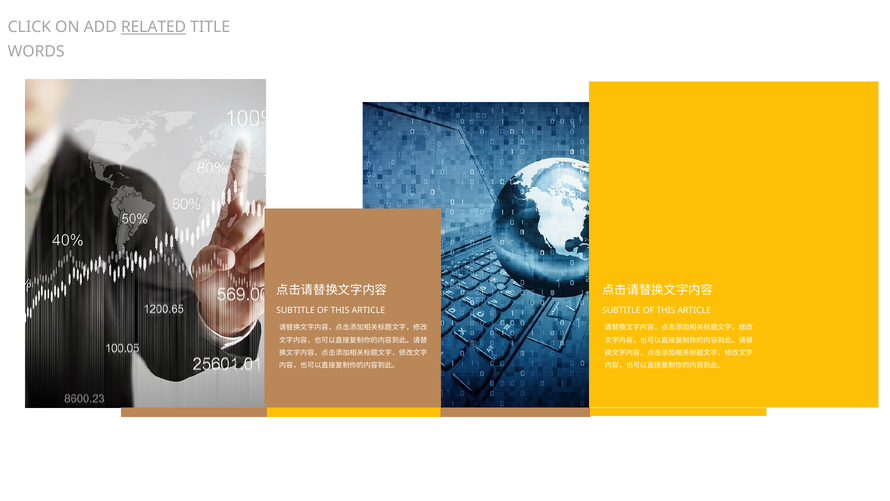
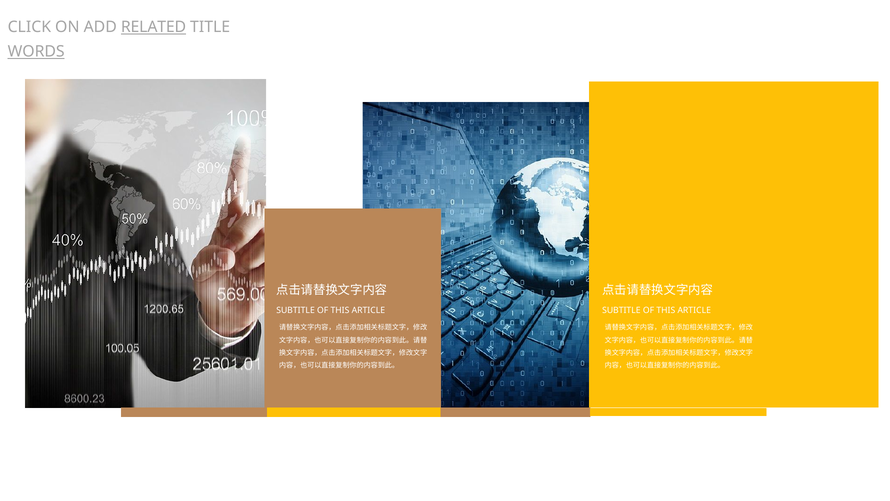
WORDS underline: none -> present
